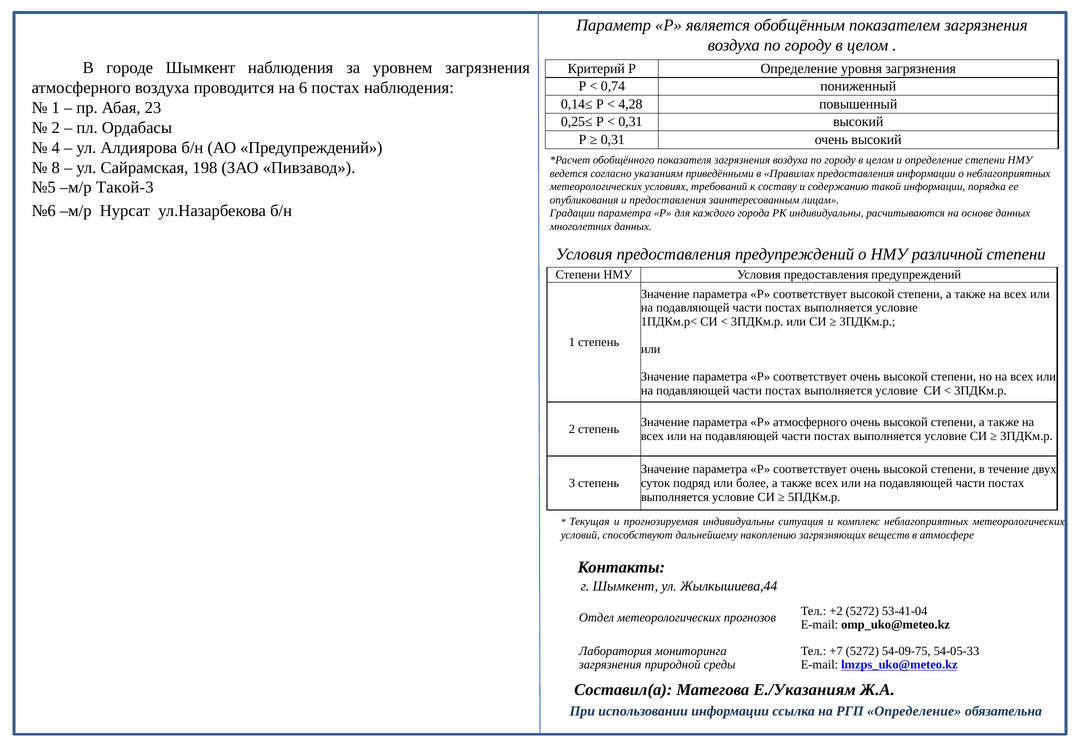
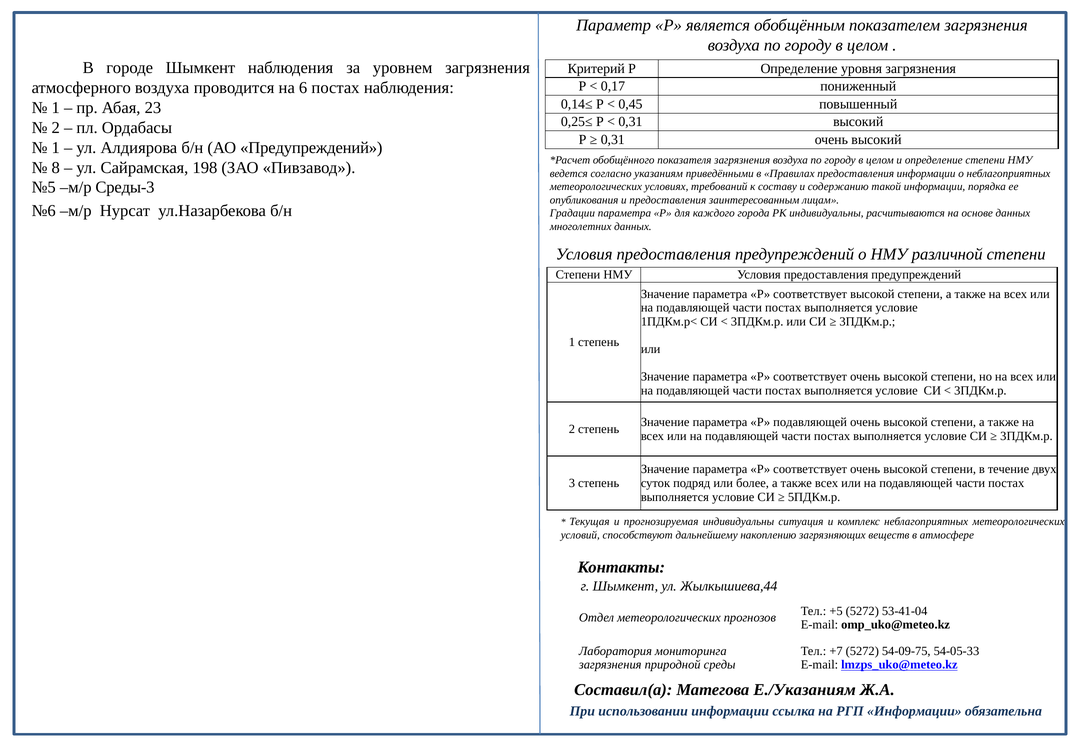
0,74: 0,74 -> 0,17
4,28: 4,28 -> 0,45
4 at (56, 148): 4 -> 1
Такой-3: Такой-3 -> Среды-3
Р атмосферного: атмосферного -> подавляющей
+2: +2 -> +5
РГП Определение: Определение -> Информации
